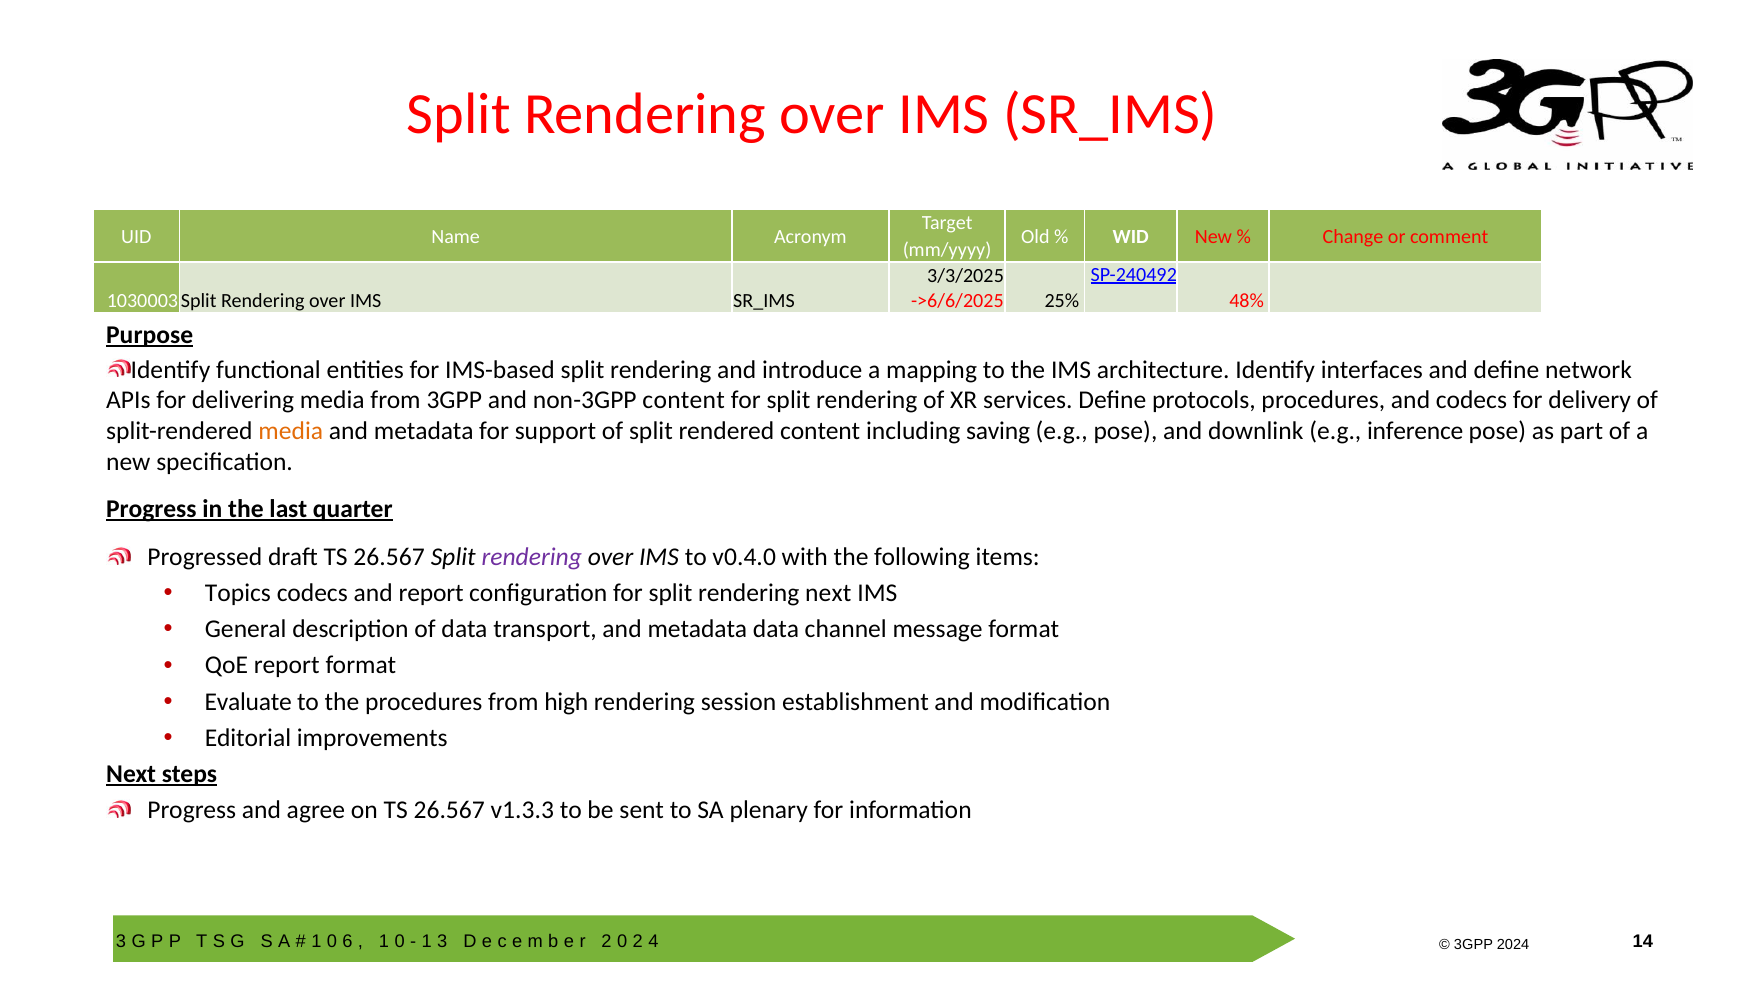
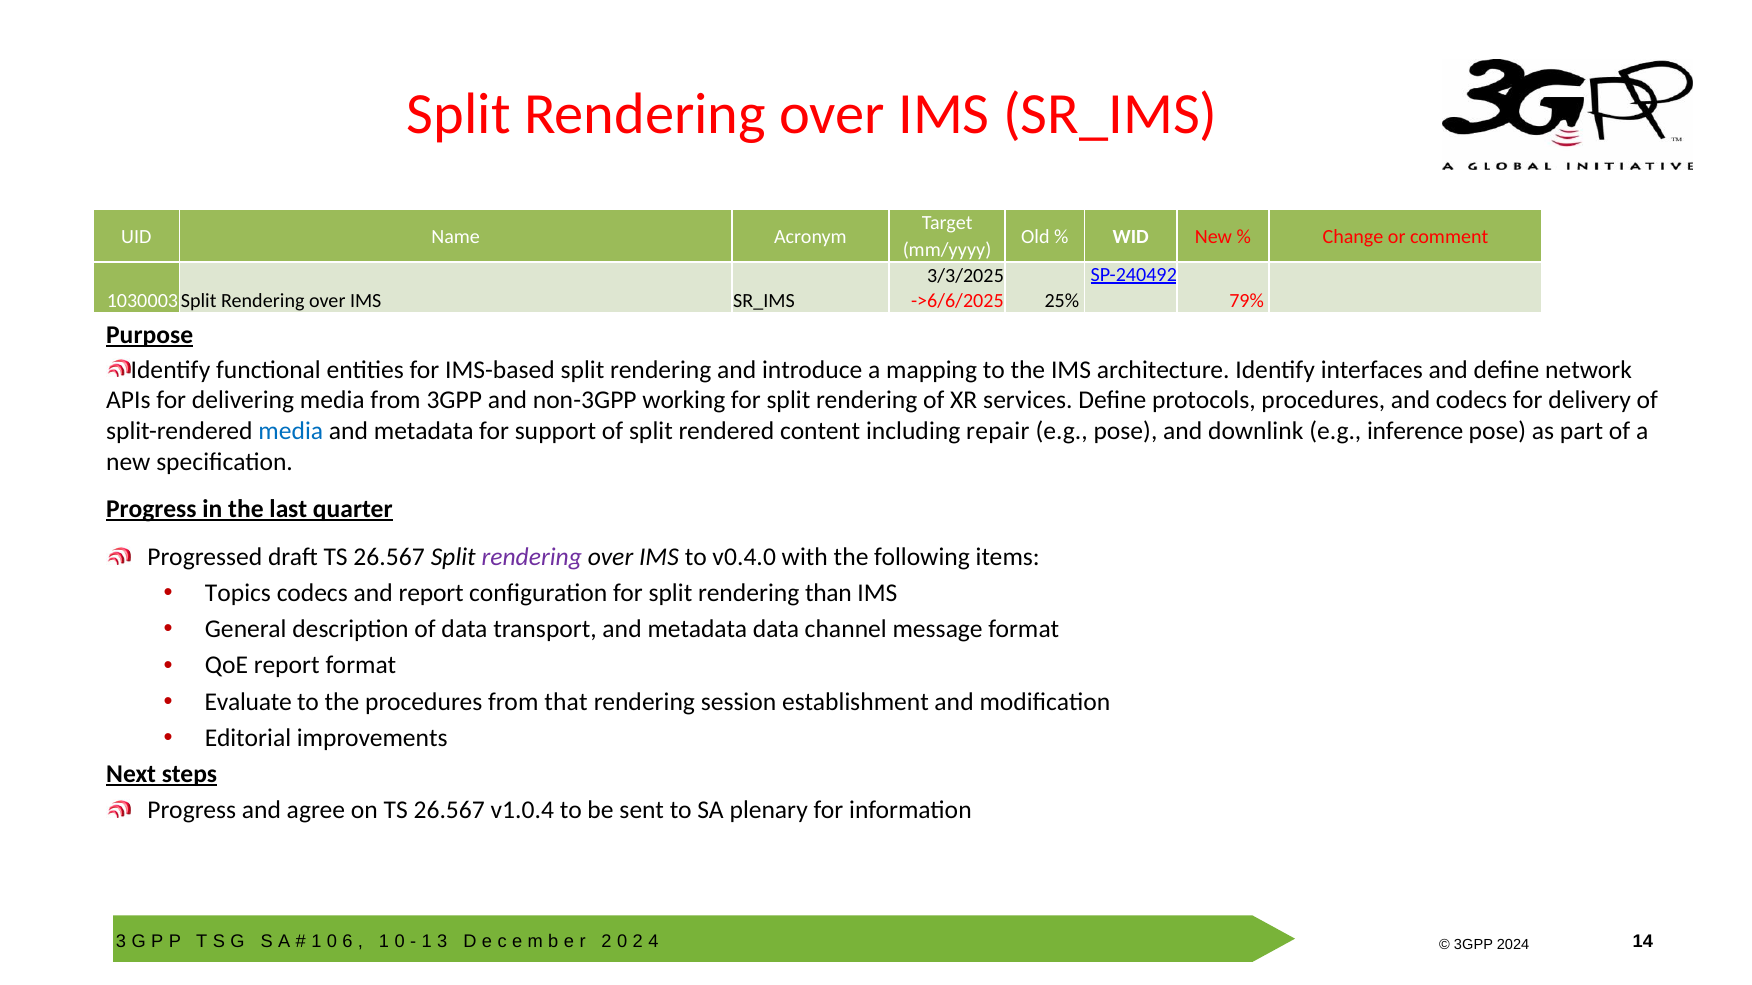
48%: 48% -> 79%
non-3GPP content: content -> working
media at (291, 431) colour: orange -> blue
saving: saving -> repair
rendering next: next -> than
high: high -> that
v1.3.3: v1.3.3 -> v1.0.4
